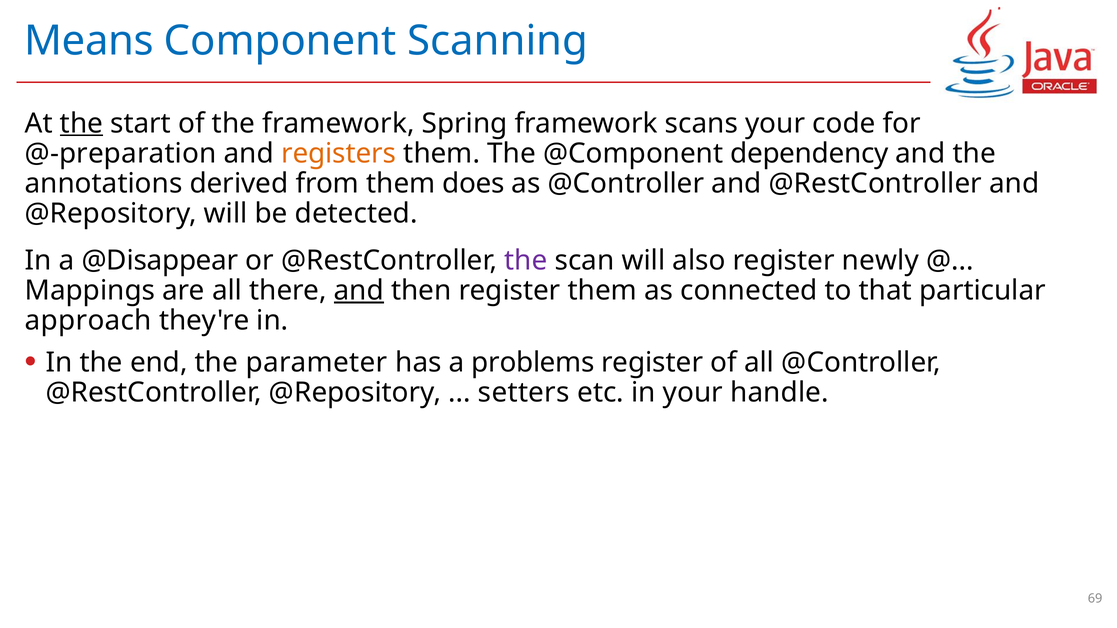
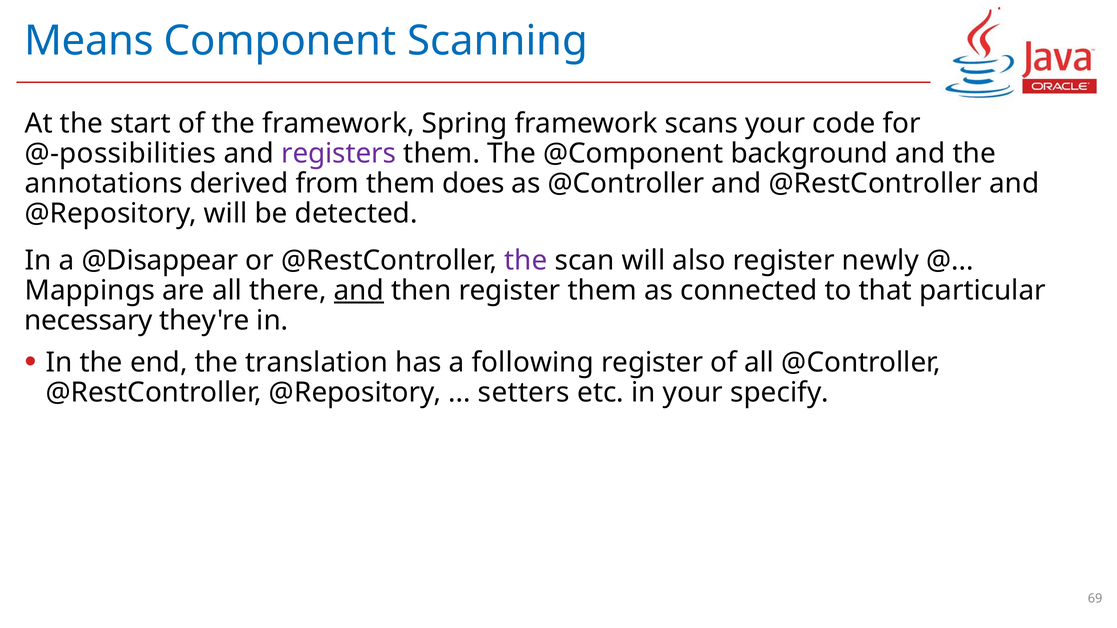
the at (81, 123) underline: present -> none
@-preparation: @-preparation -> @-possibilities
registers colour: orange -> purple
dependency: dependency -> background
approach: approach -> necessary
parameter: parameter -> translation
problems: problems -> following
handle: handle -> specify
